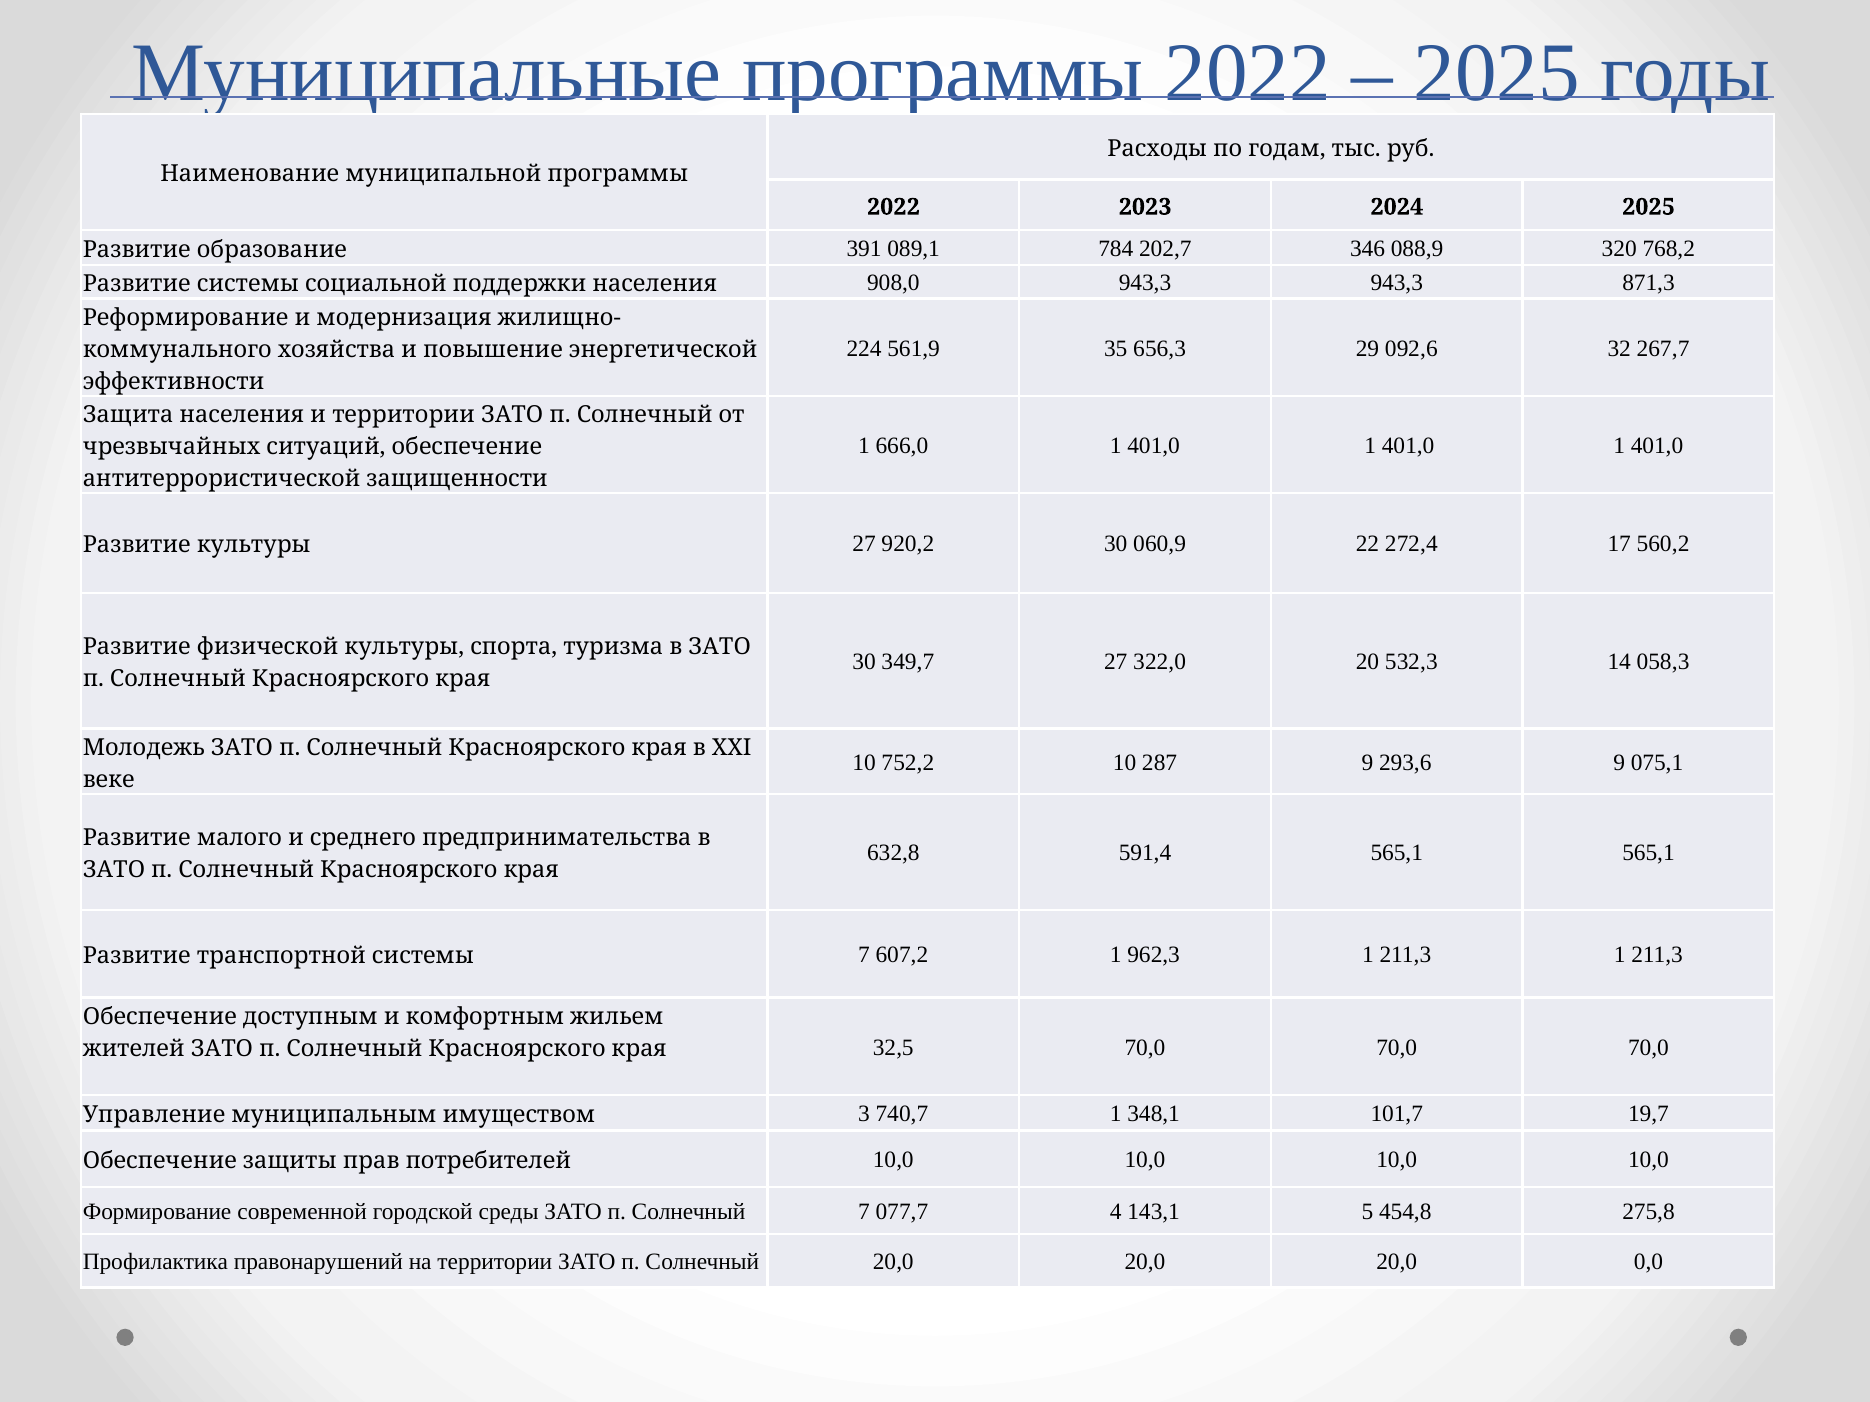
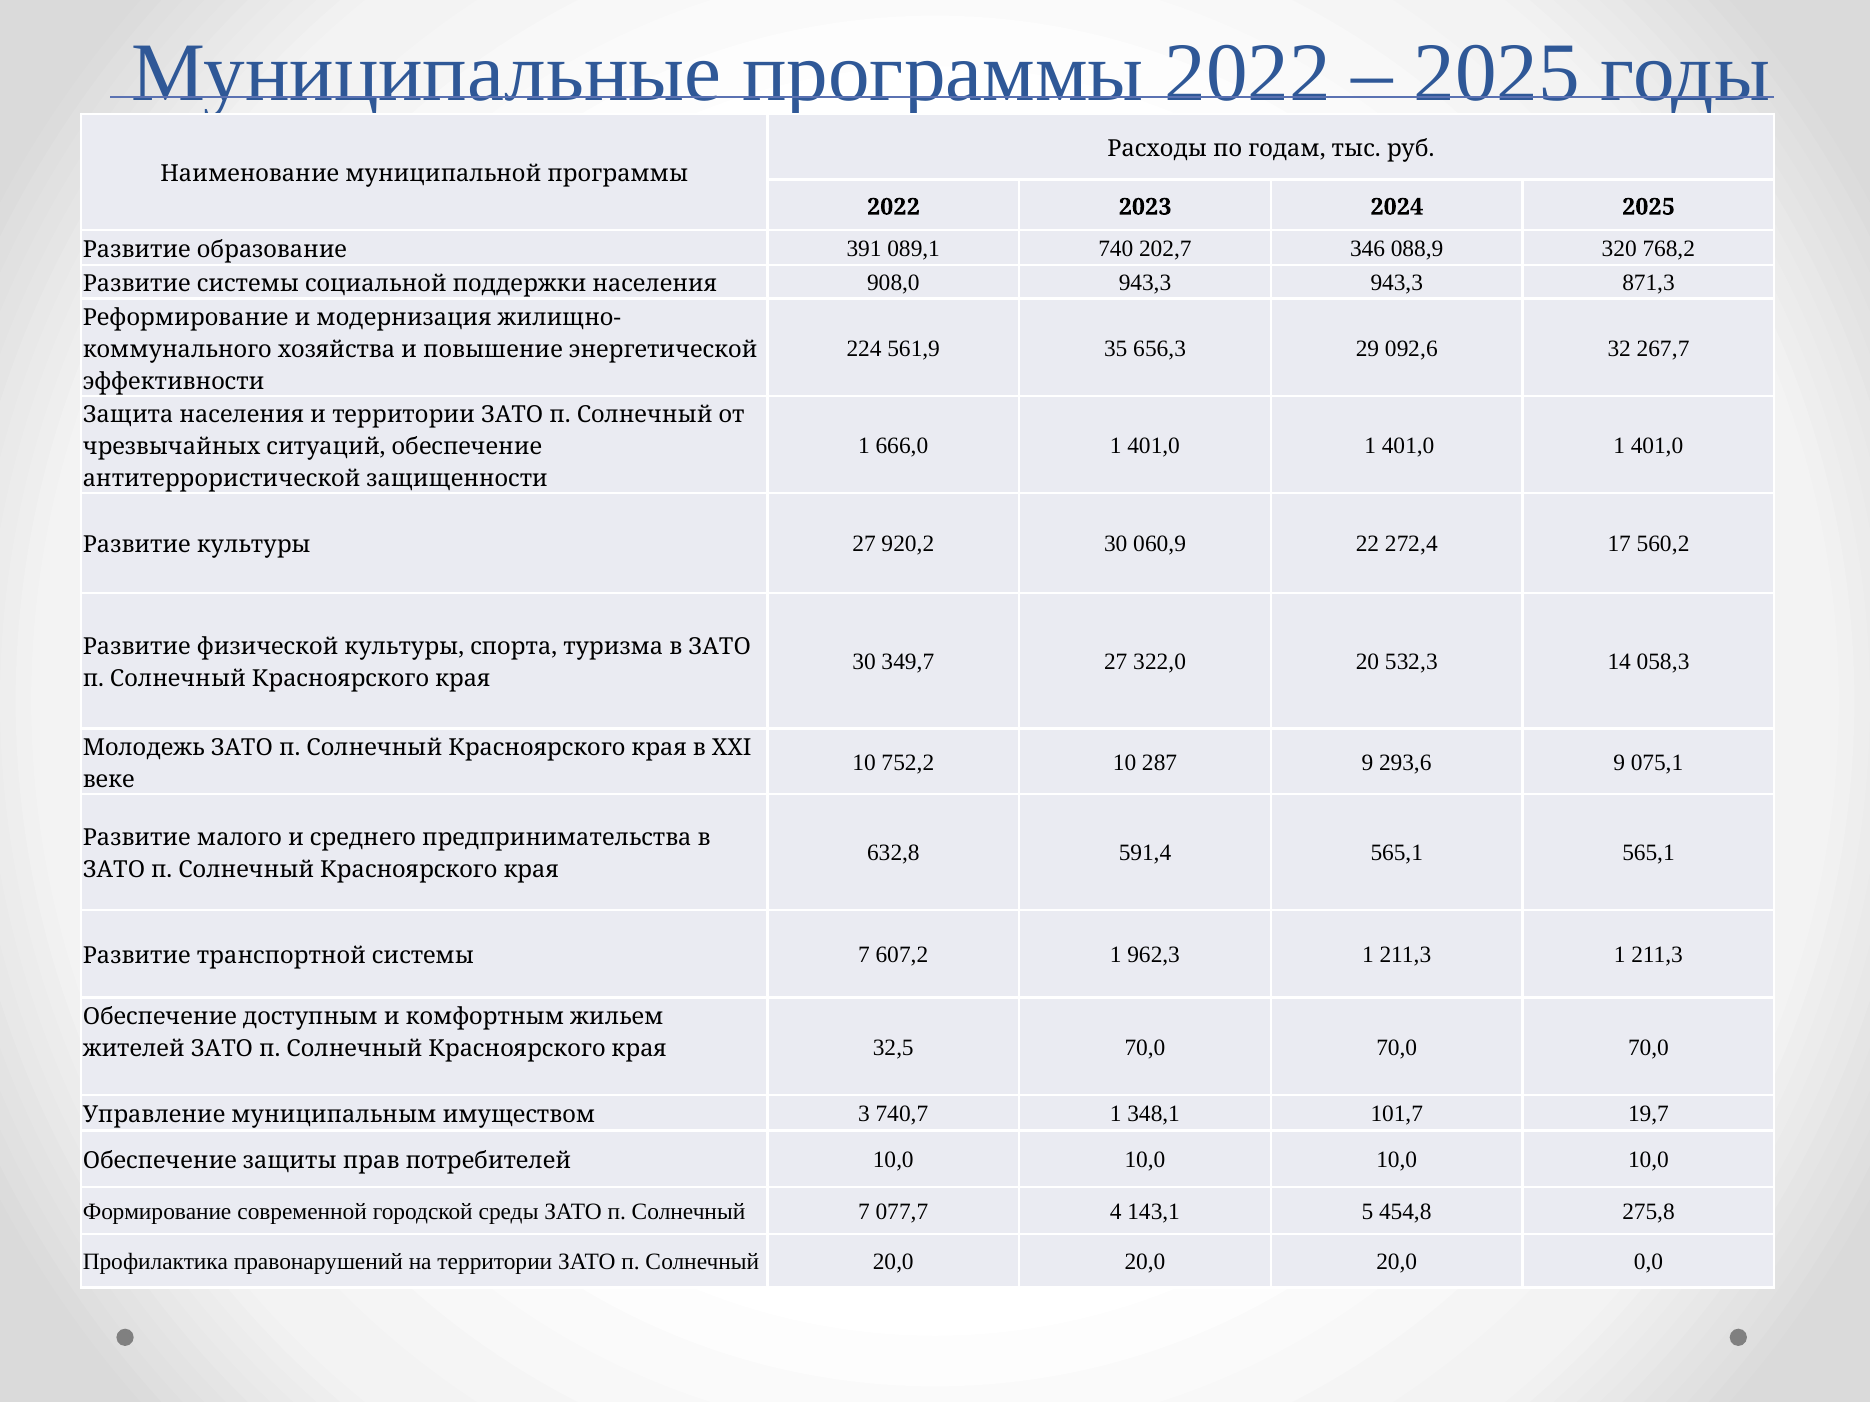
784: 784 -> 740
